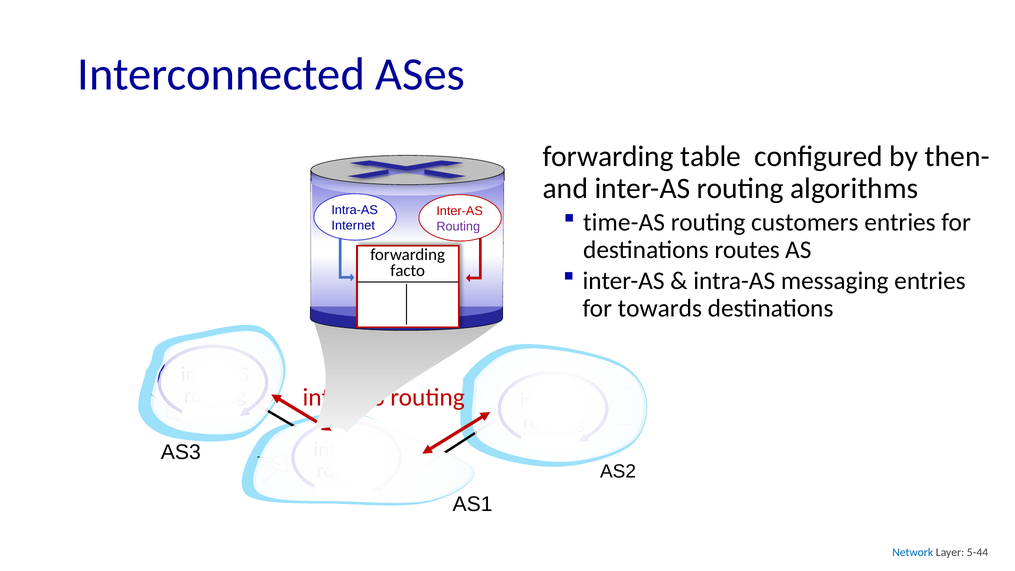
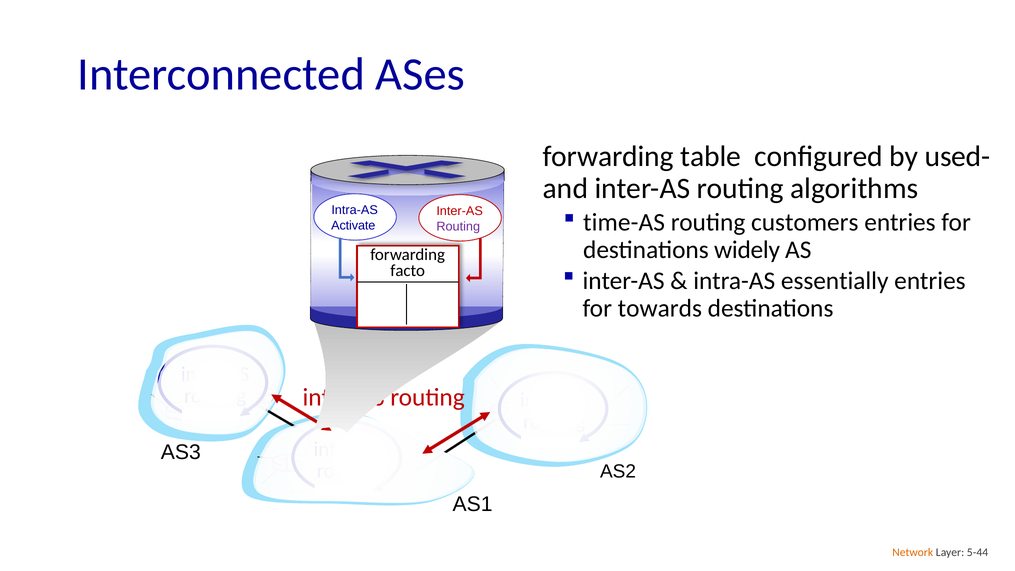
then-: then- -> used-
Internet: Internet -> Activate
routes: routes -> widely
messaging: messaging -> essentially
Network colour: blue -> orange
